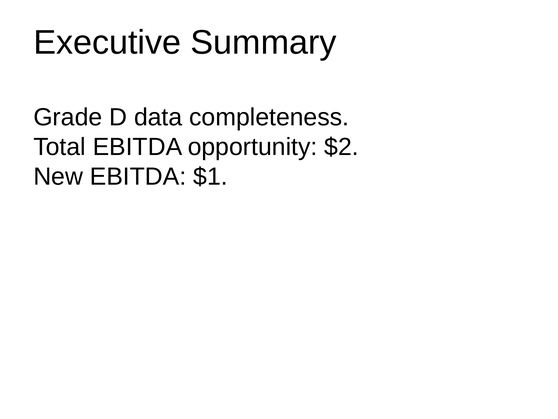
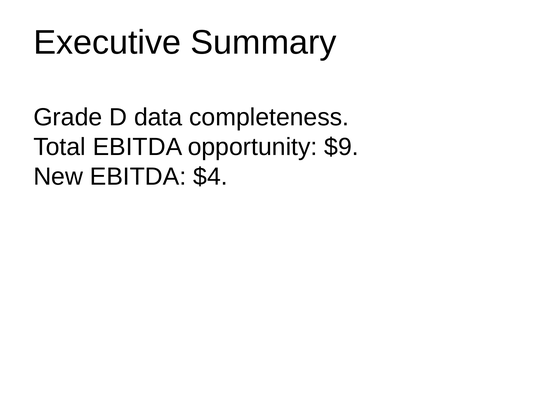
$2: $2 -> $9
$1: $1 -> $4
